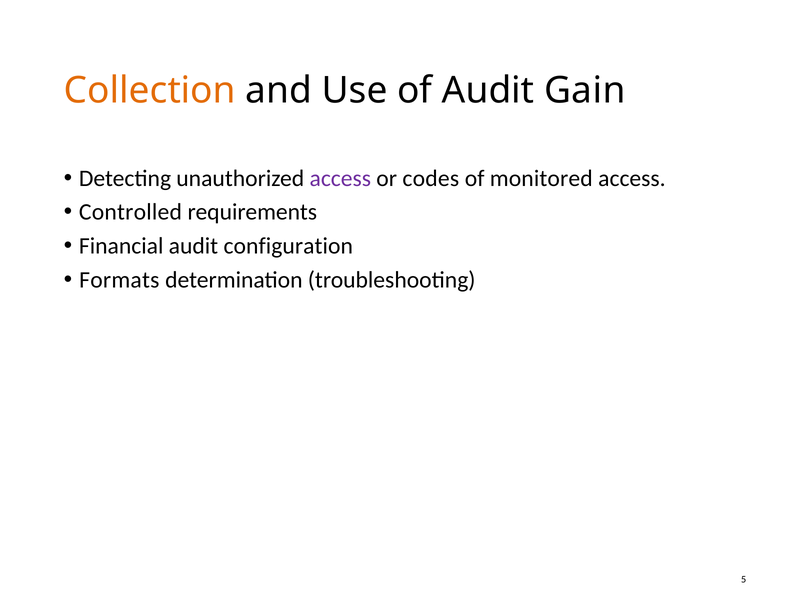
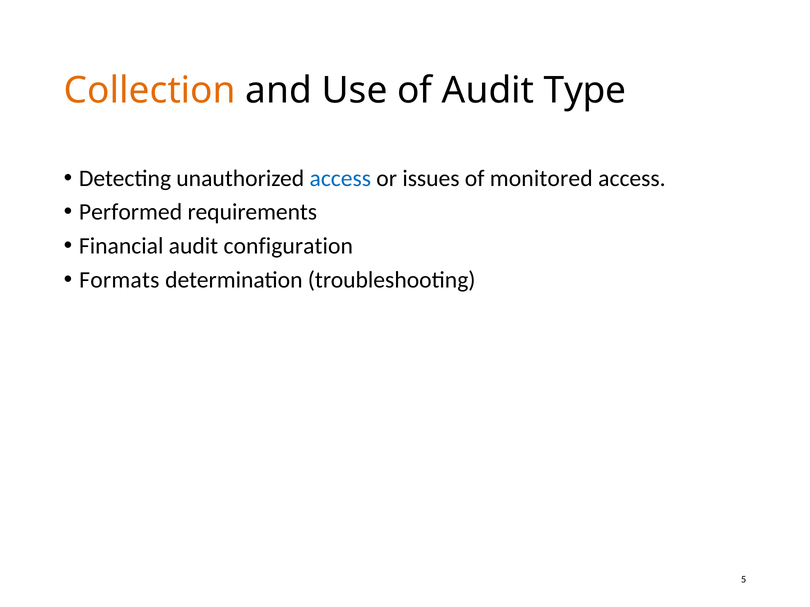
Gain: Gain -> Type
access at (340, 178) colour: purple -> blue
codes: codes -> issues
Controlled: Controlled -> Performed
